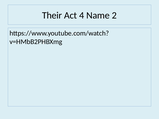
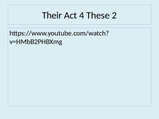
Name: Name -> These
